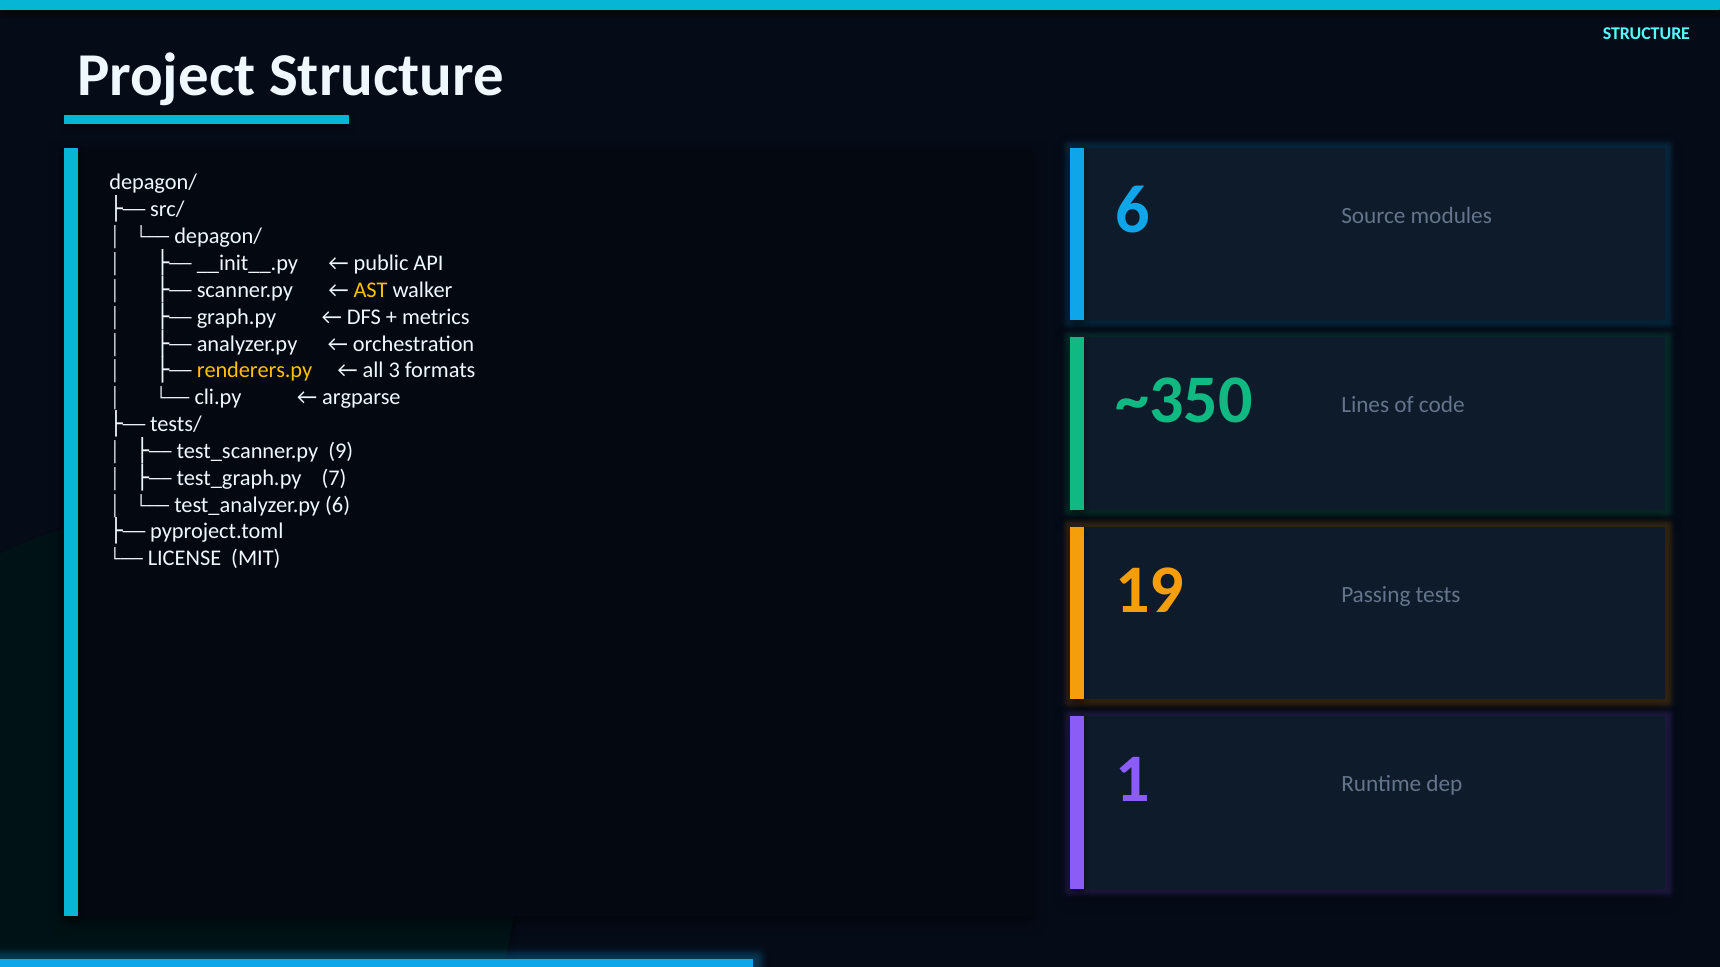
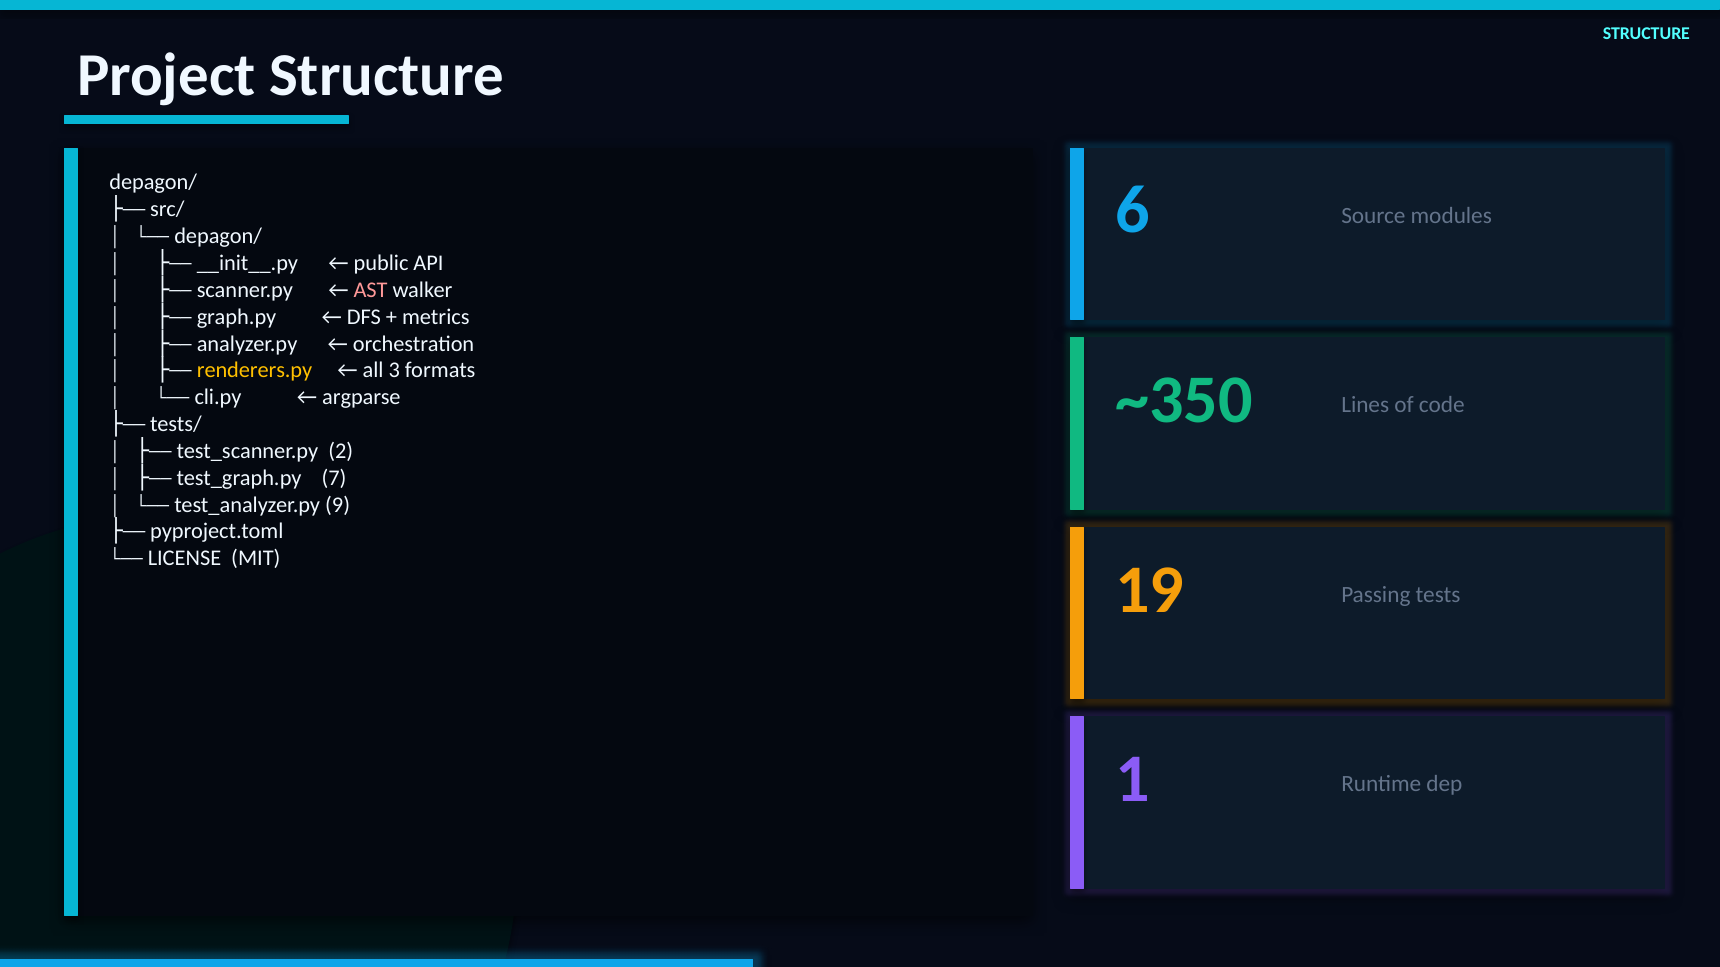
AST colour: yellow -> pink
9: 9 -> 2
test_analyzer.py 6: 6 -> 9
